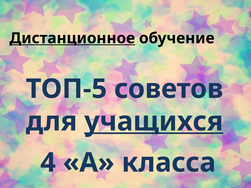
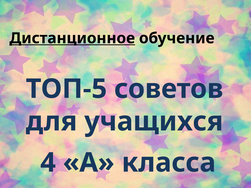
учащихся underline: present -> none
